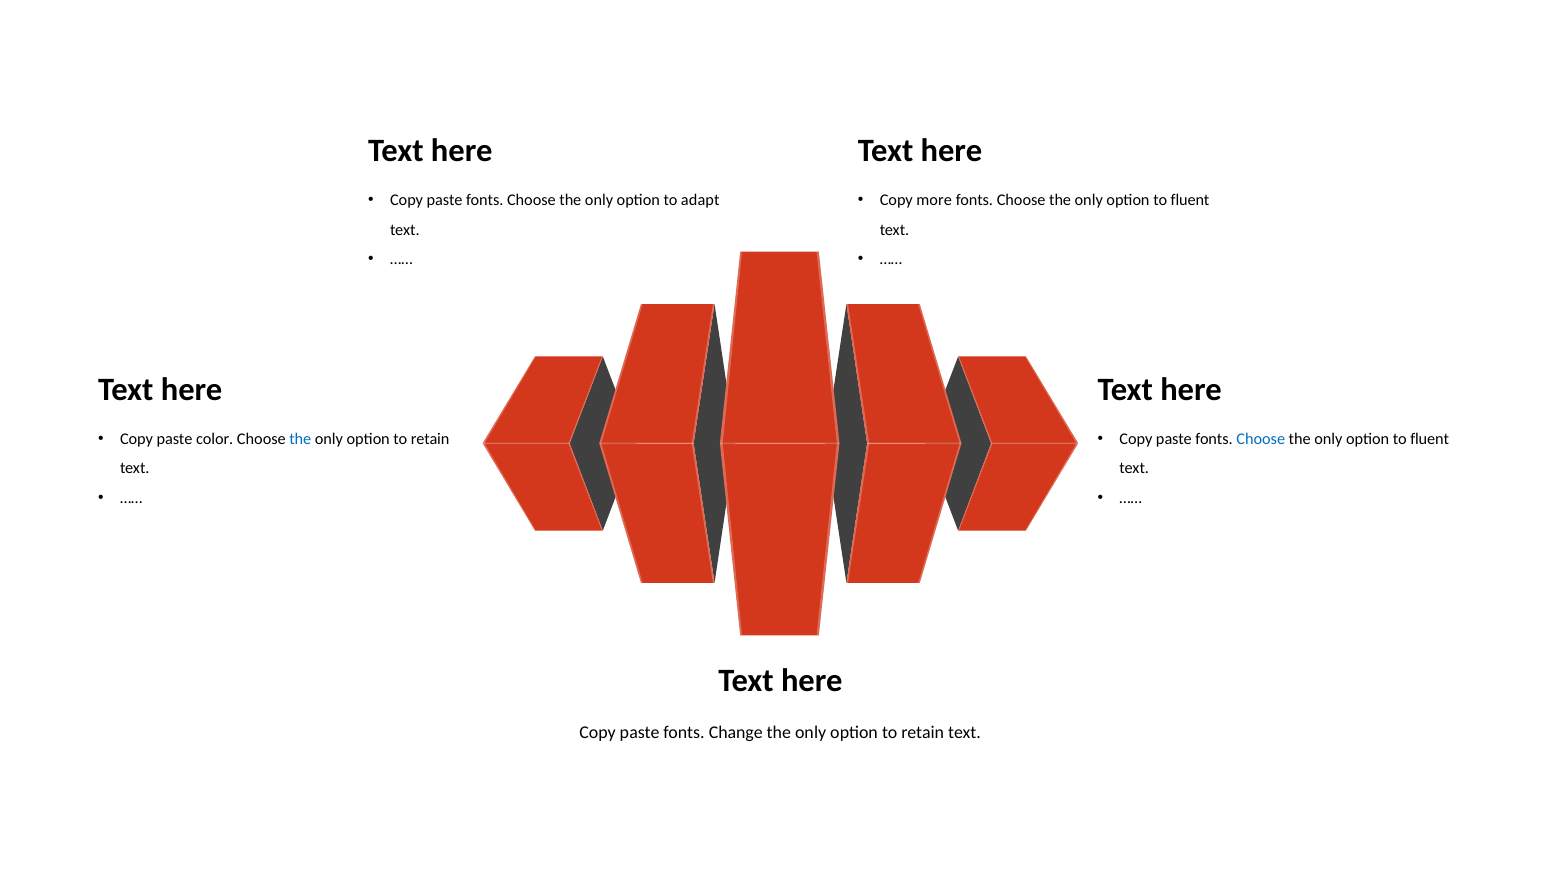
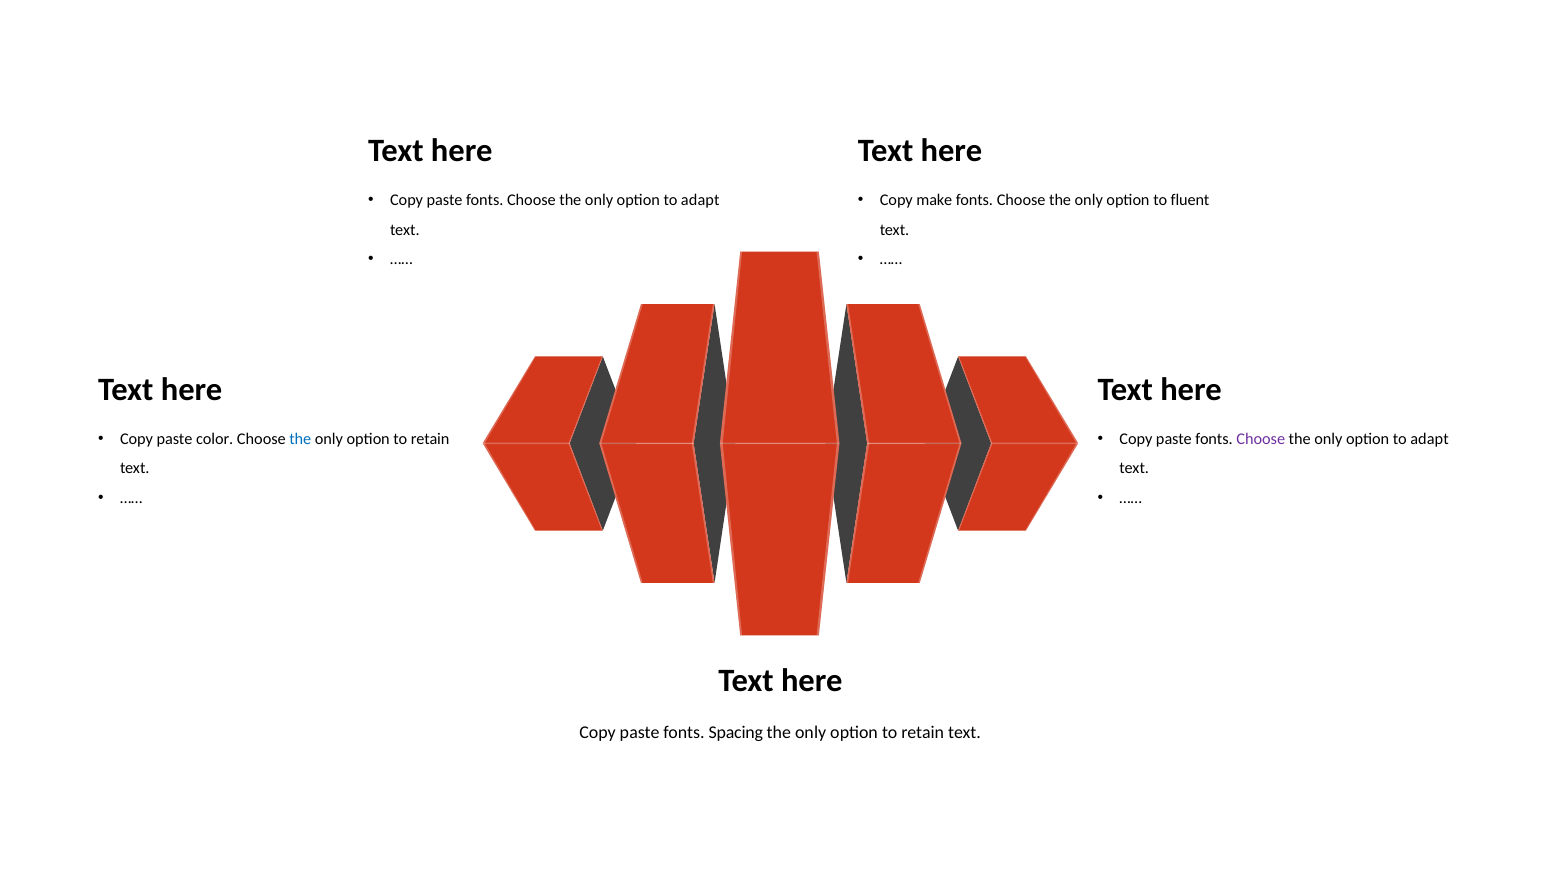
more: more -> make
Choose at (1261, 439) colour: blue -> purple
fluent at (1430, 439): fluent -> adapt
Change: Change -> Spacing
